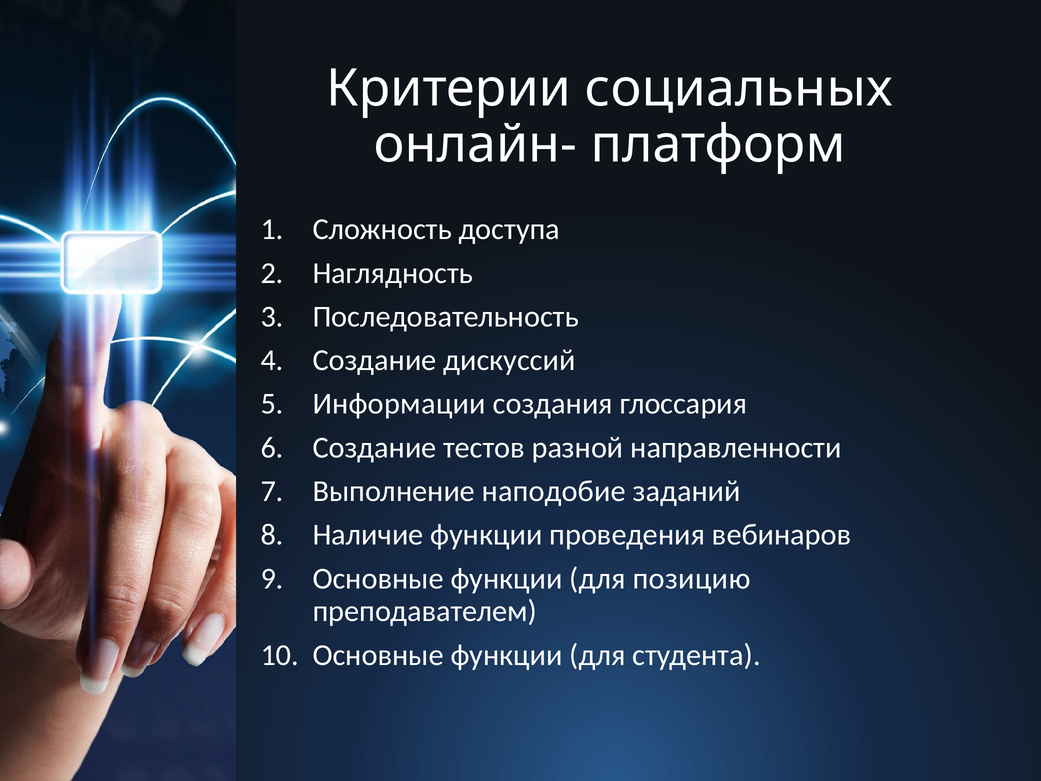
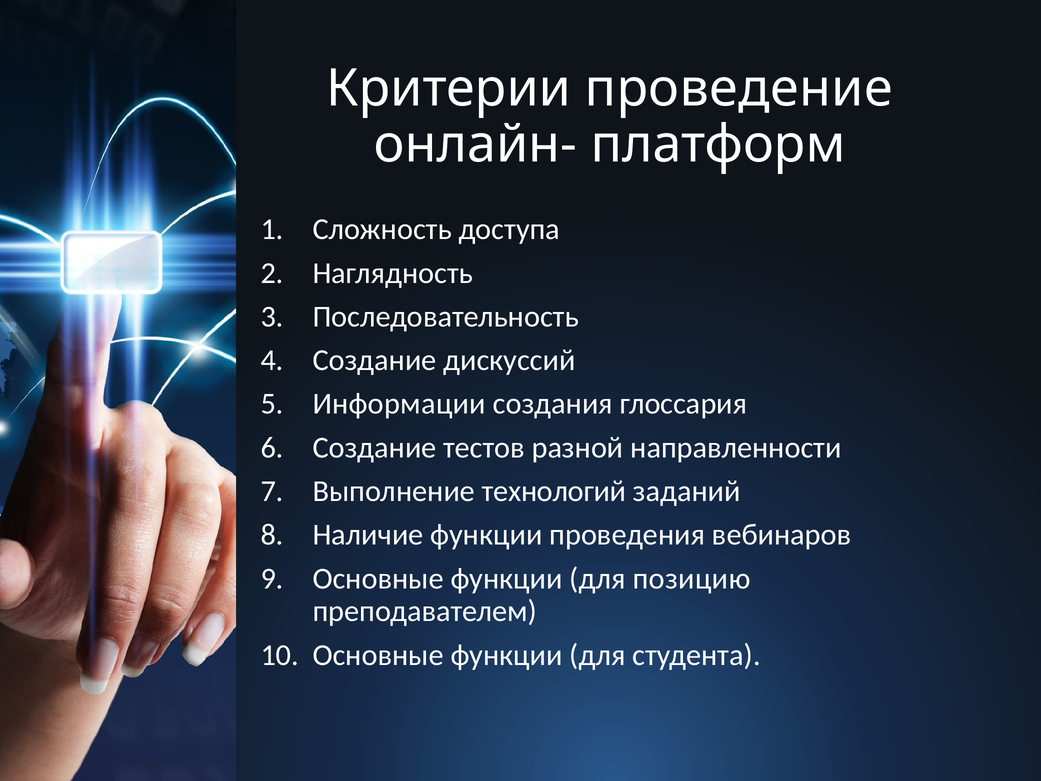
социальных: социальных -> проведение
наподобие: наподобие -> технологий
